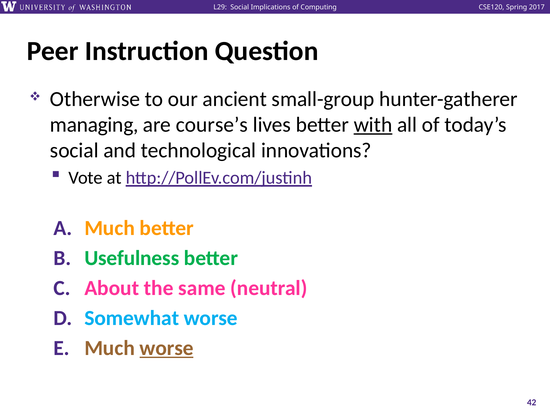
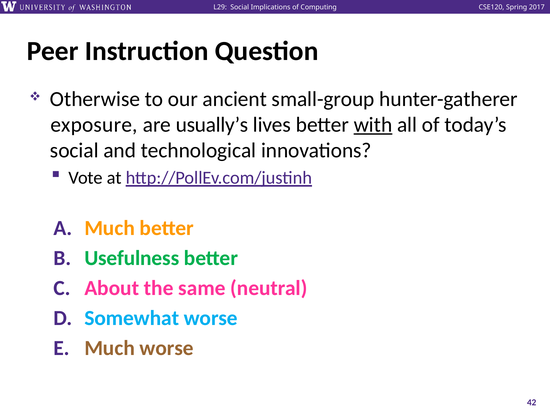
managing: managing -> exposure
course’s: course’s -> usually’s
worse at (167, 348) underline: present -> none
